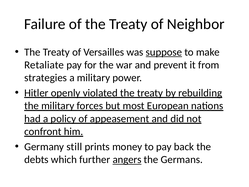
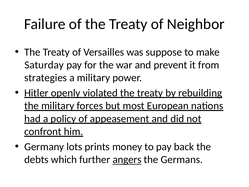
suppose underline: present -> none
Retaliate: Retaliate -> Saturday
still: still -> lots
